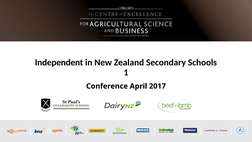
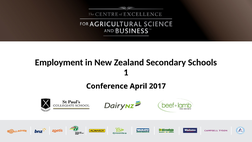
Independent: Independent -> Employment
